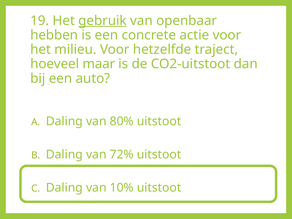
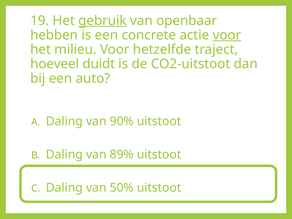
voor at (227, 35) underline: none -> present
maar: maar -> duidt
80%: 80% -> 90%
72%: 72% -> 89%
10%: 10% -> 50%
